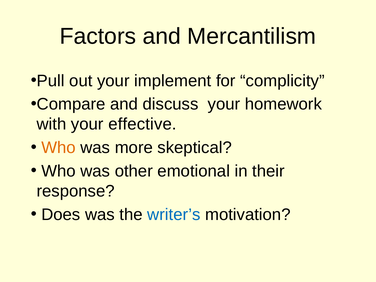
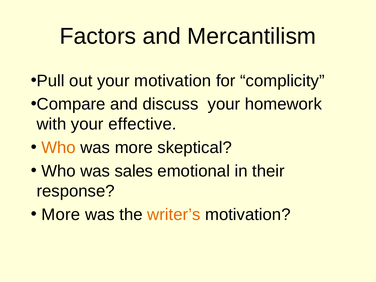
your implement: implement -> motivation
other: other -> sales
Does at (61, 214): Does -> More
writer’s colour: blue -> orange
